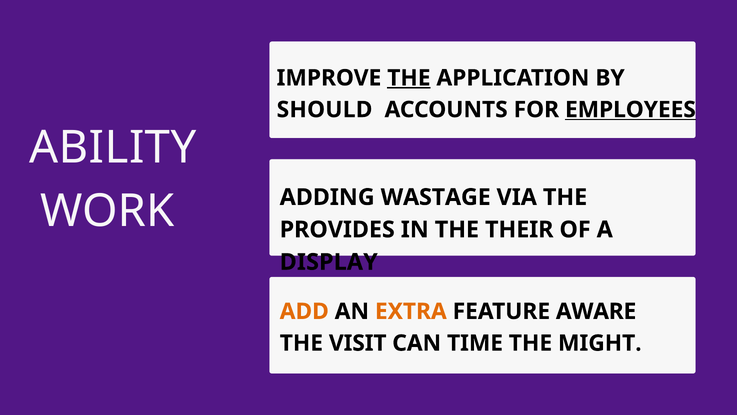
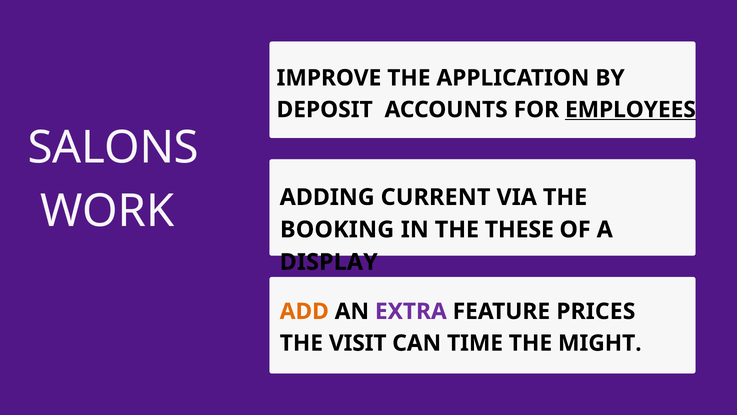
THE at (409, 78) underline: present -> none
SHOULD: SHOULD -> DEPOSIT
ABILITY: ABILITY -> SALONS
WASTAGE: WASTAGE -> CURRENT
PROVIDES: PROVIDES -> BOOKING
THEIR: THEIR -> THESE
EXTRA colour: orange -> purple
AWARE: AWARE -> PRICES
